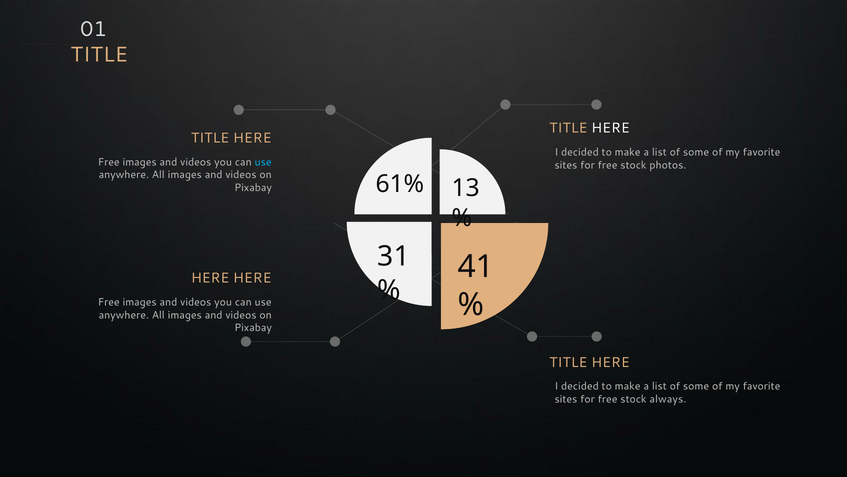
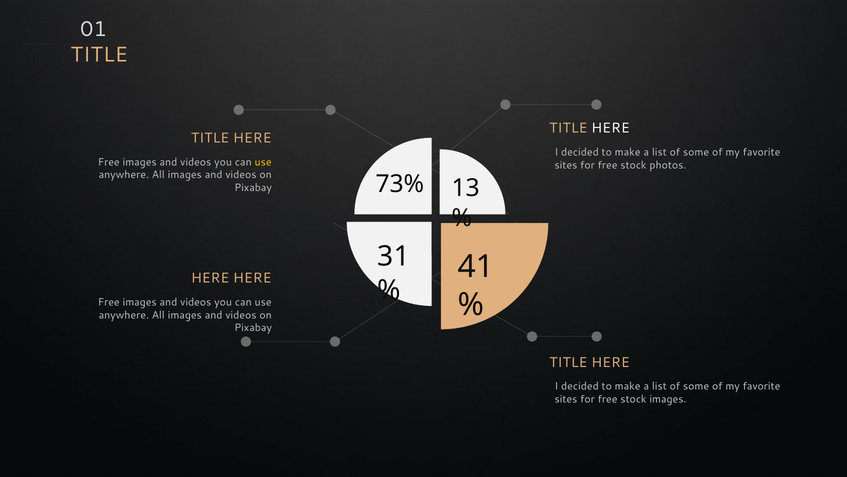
use at (263, 162) colour: light blue -> yellow
61%: 61% -> 73%
stock always: always -> images
